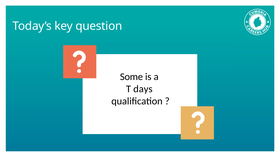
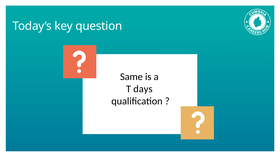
Some: Some -> Same
